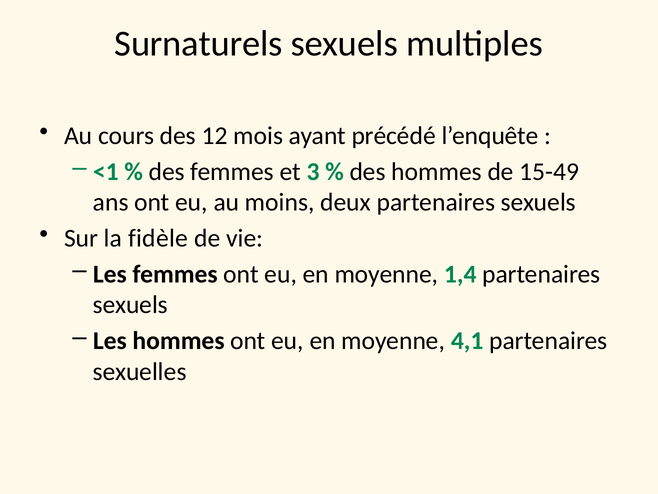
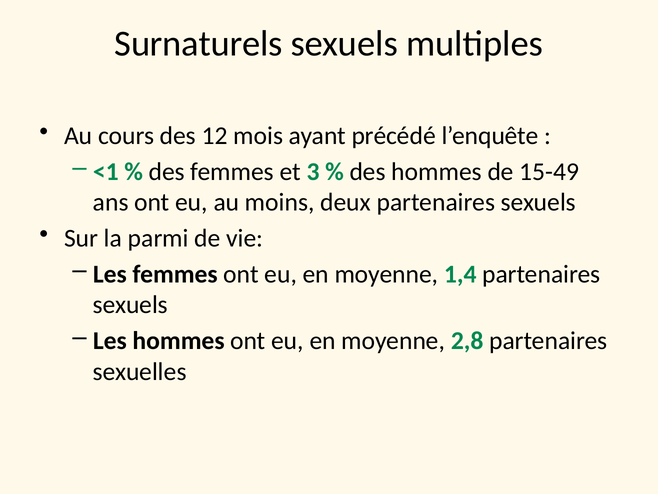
fidèle: fidèle -> parmi
4,1: 4,1 -> 2,8
